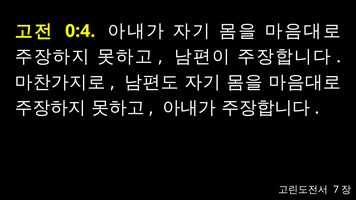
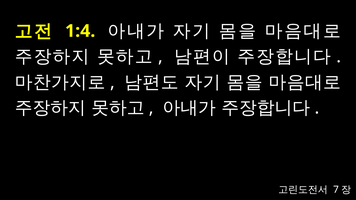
0:4: 0:4 -> 1:4
